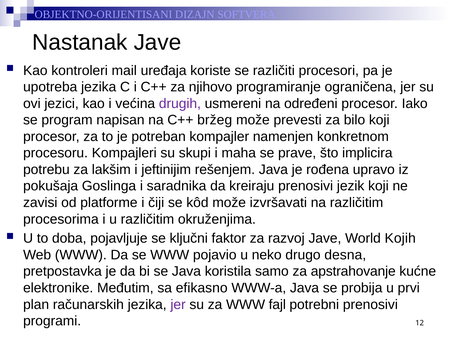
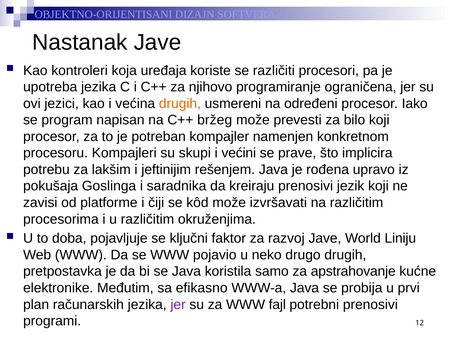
mail: mail -> koja
drugih at (180, 104) colour: purple -> orange
maha: maha -> većini
Kojih: Kojih -> Liniju
drugo desna: desna -> drugih
